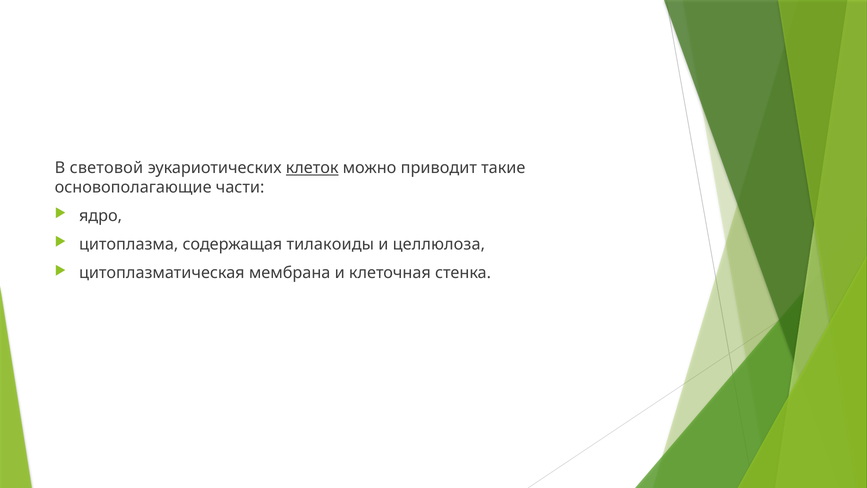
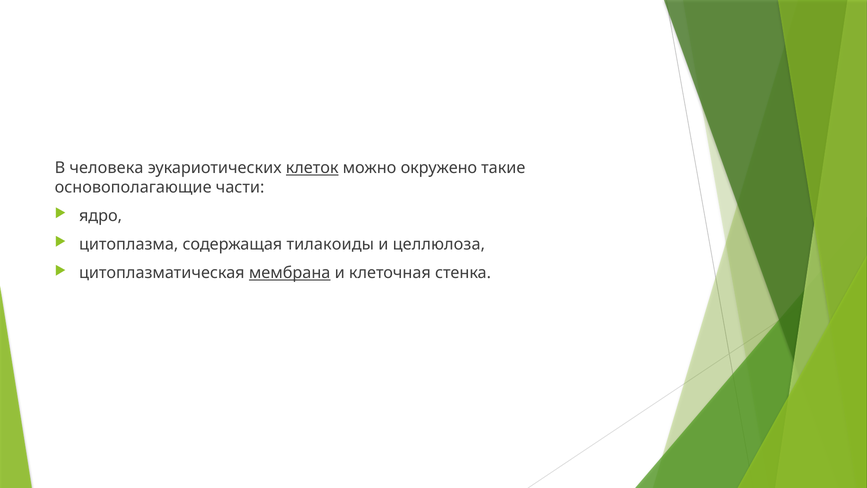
световой: световой -> человека
приводит: приводит -> окружено
мембрана underline: none -> present
